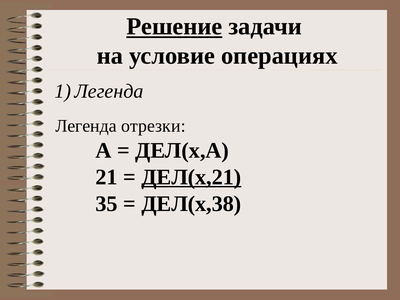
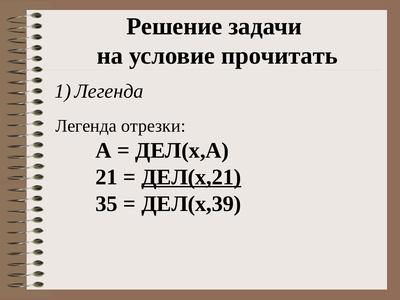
Решение underline: present -> none
операциях: операциях -> прочитать
ДЕЛ(x,38: ДЕЛ(x,38 -> ДЕЛ(x,39
